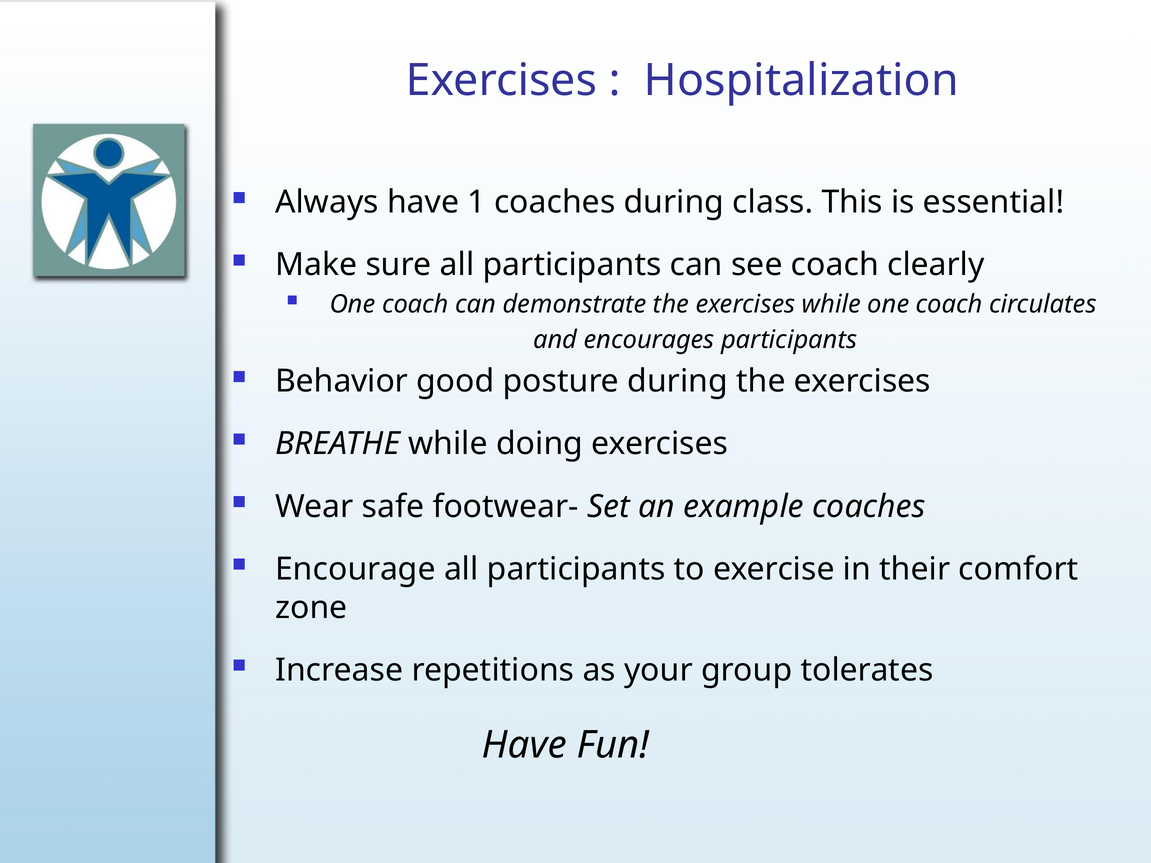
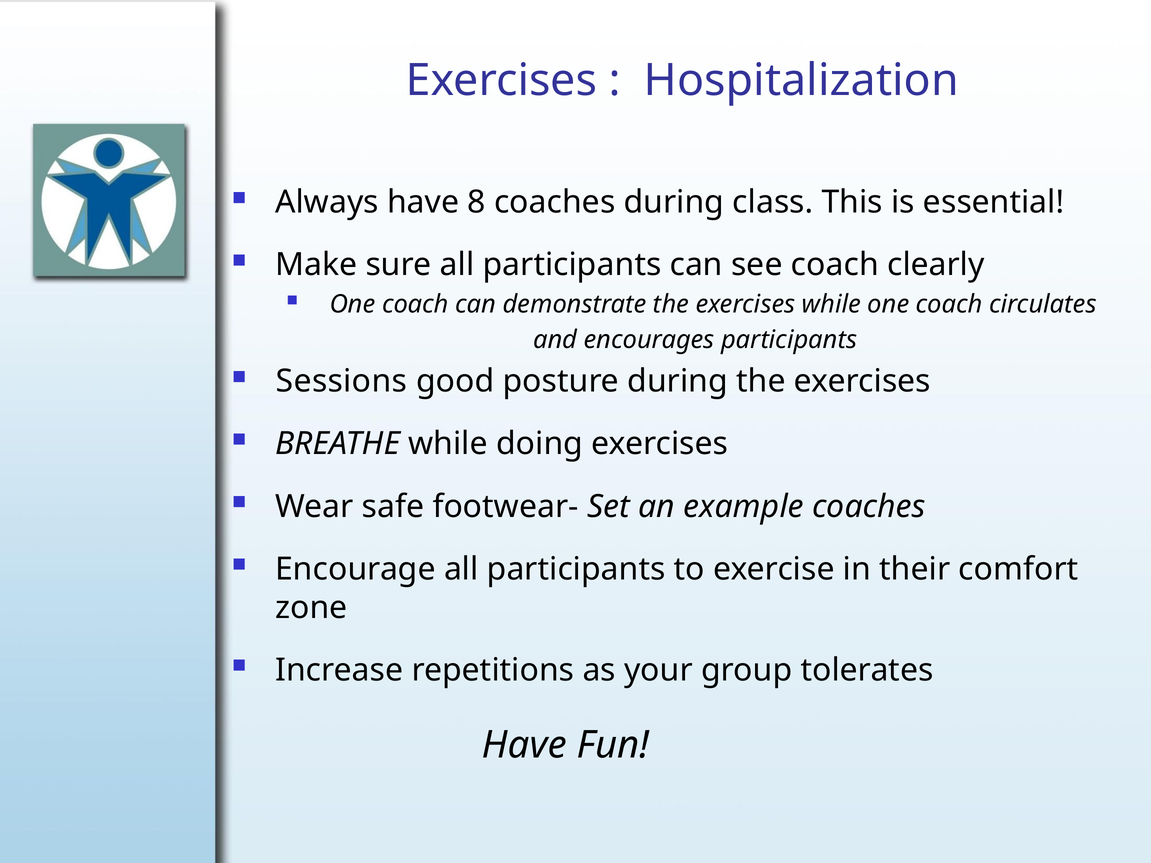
1: 1 -> 8
Behavior: Behavior -> Sessions
